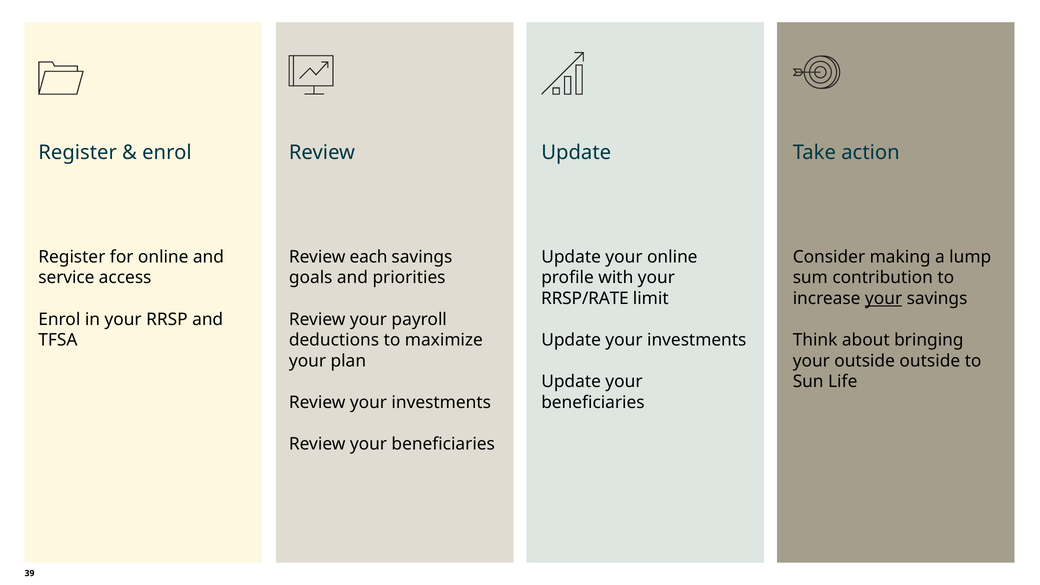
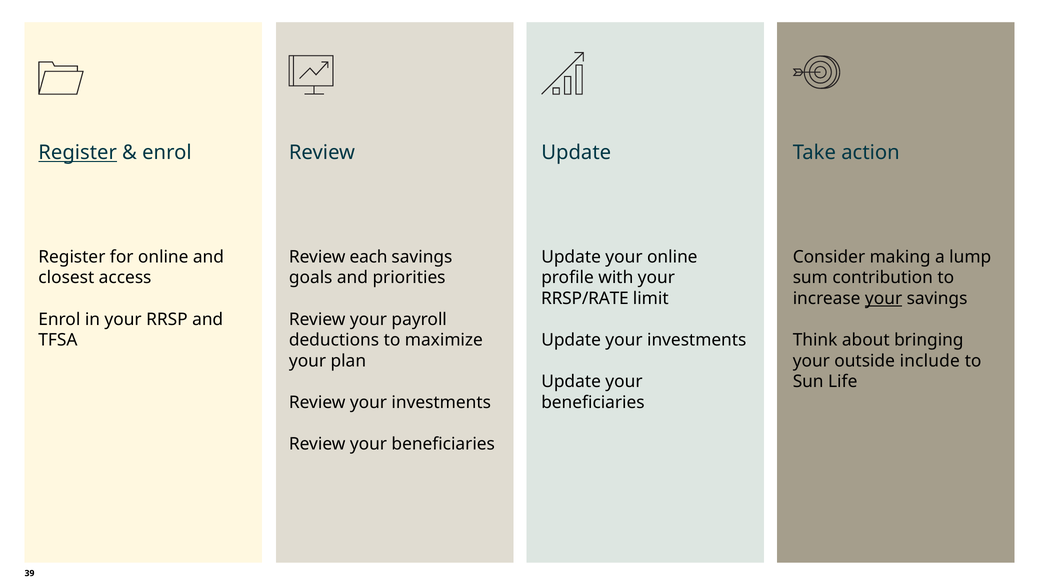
Register at (78, 153) underline: none -> present
service: service -> closest
outside outside: outside -> include
